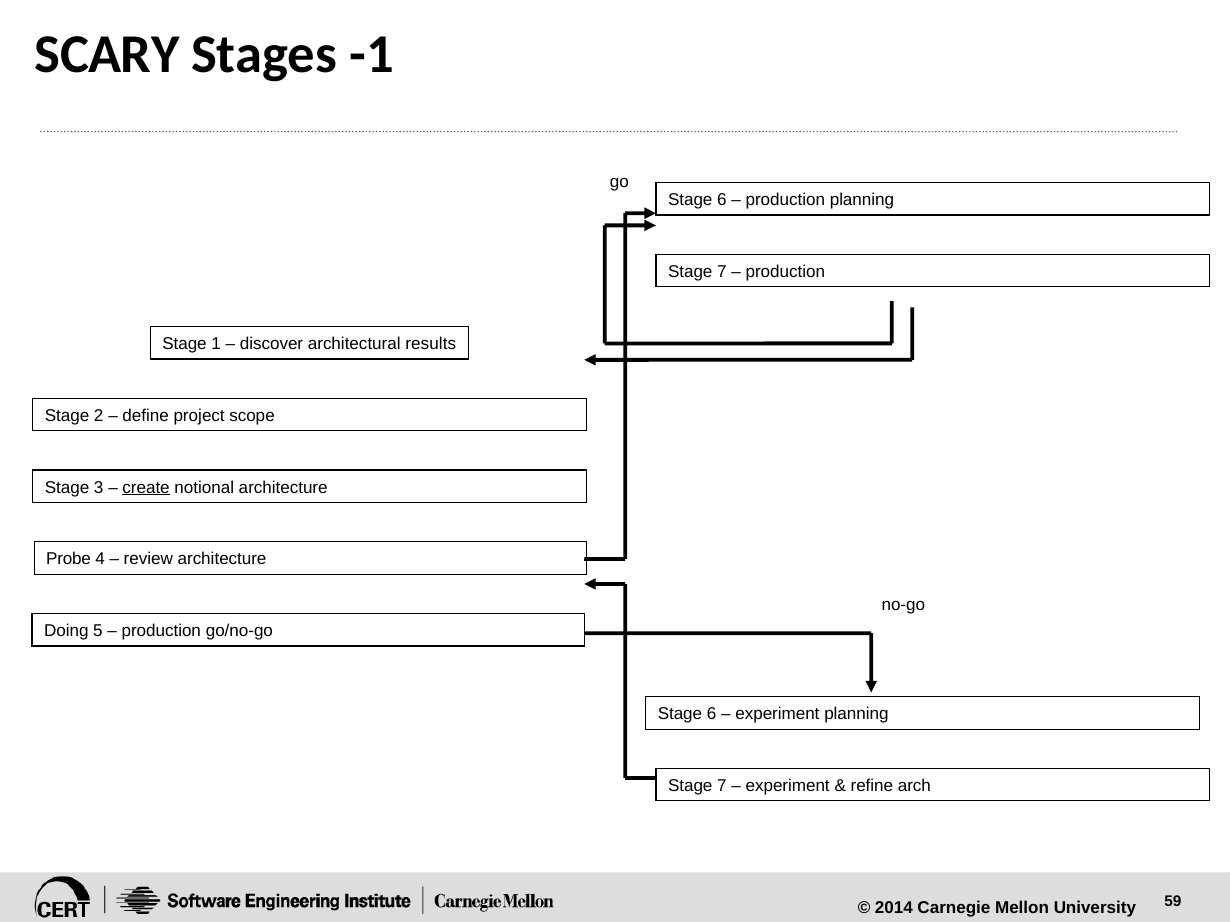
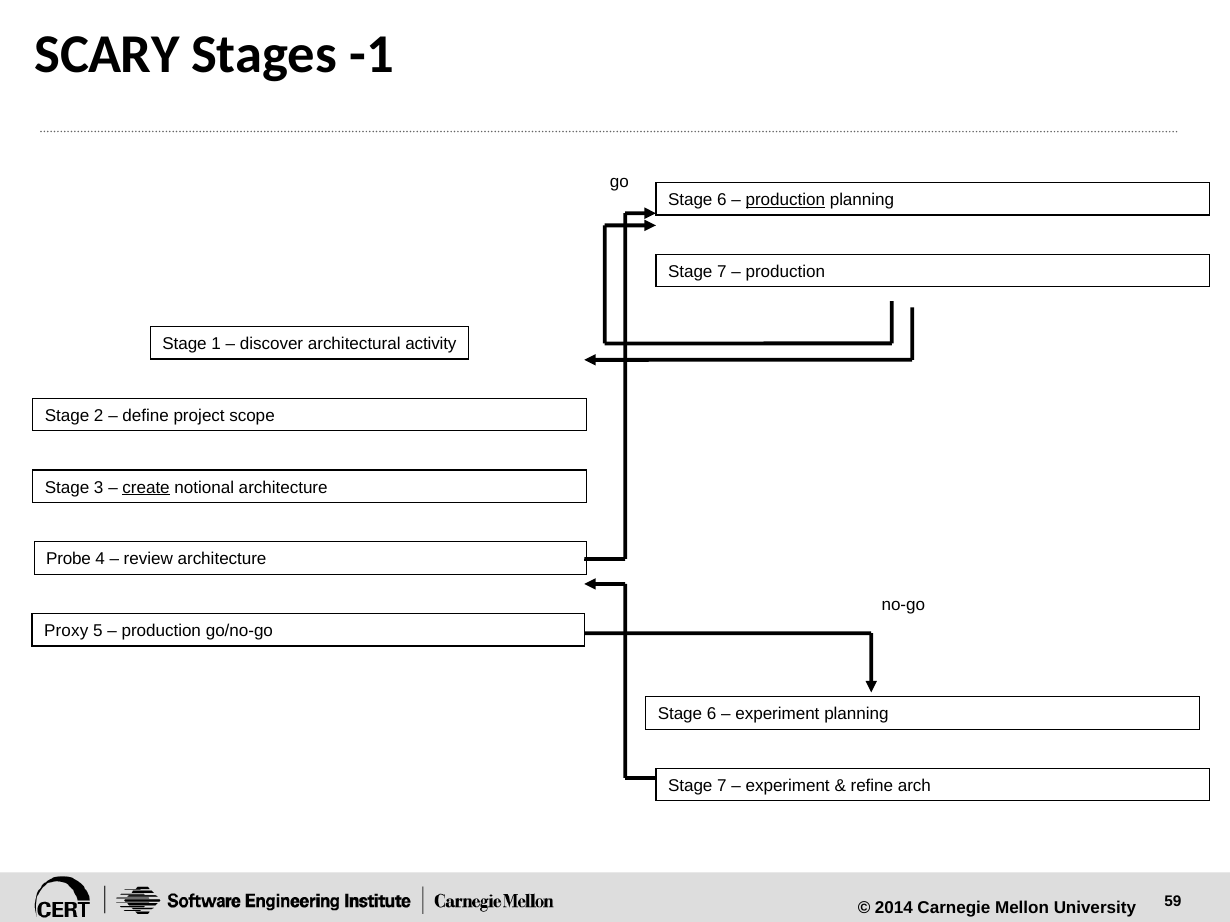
production at (785, 200) underline: none -> present
results: results -> activity
Doing: Doing -> Proxy
